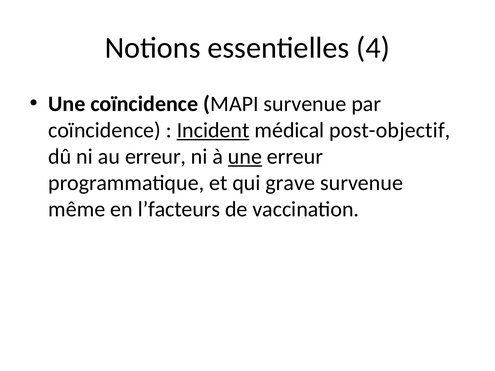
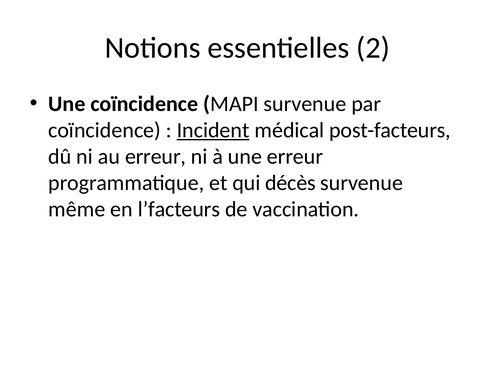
4: 4 -> 2
post-objectif: post-objectif -> post-facteurs
une at (245, 157) underline: present -> none
grave: grave -> décès
